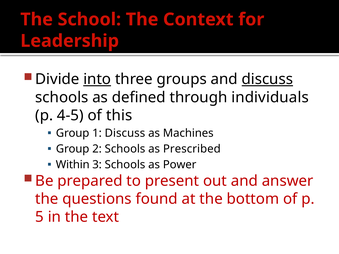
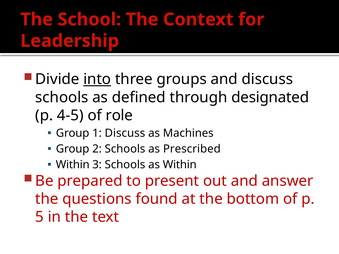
discuss at (267, 79) underline: present -> none
individuals: individuals -> designated
this: this -> role
as Power: Power -> Within
